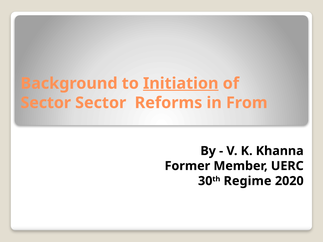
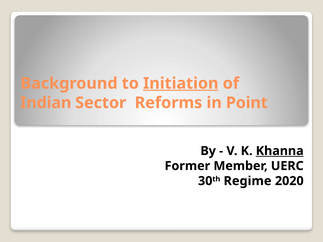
Sector at (46, 103): Sector -> Indian
From: From -> Point
Khanna underline: none -> present
